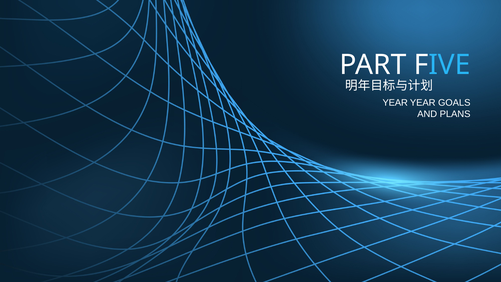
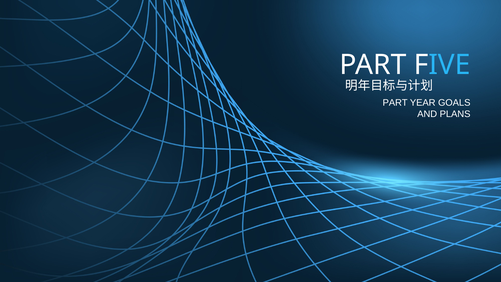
YEAR at (395, 103): YEAR -> PART
